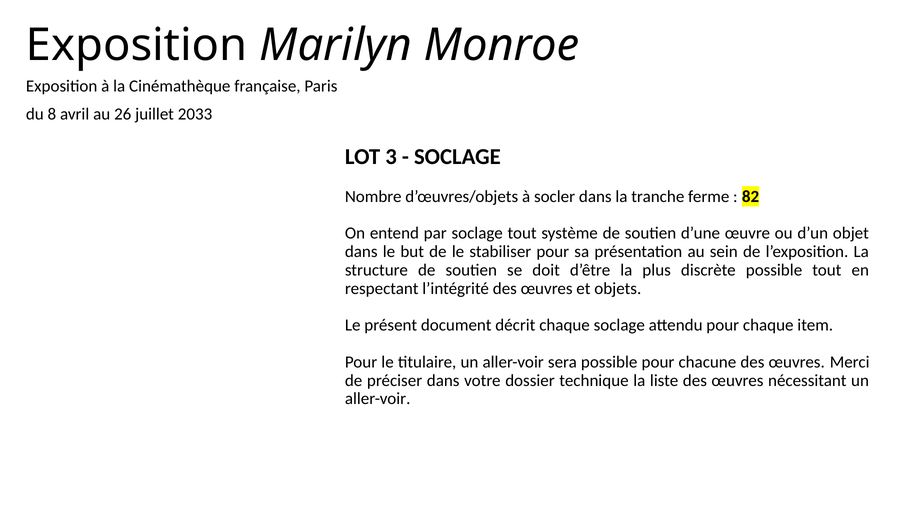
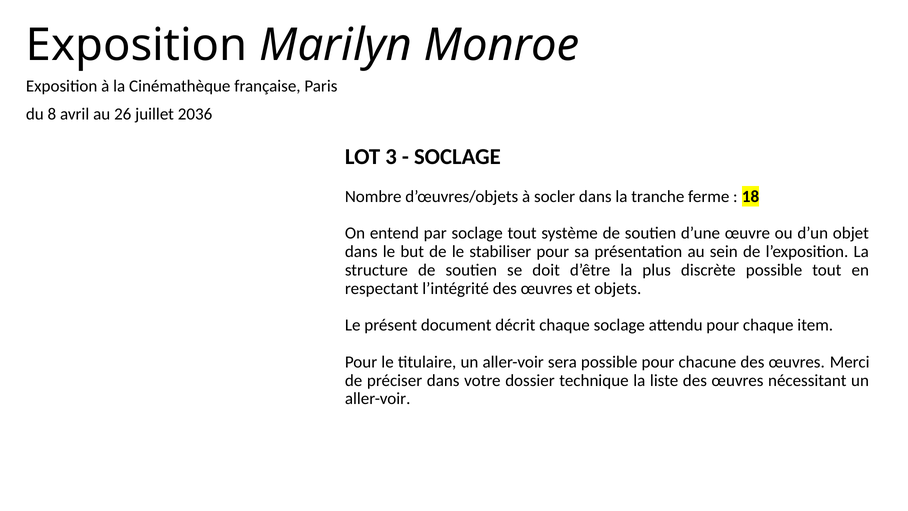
2033: 2033 -> 2036
82: 82 -> 18
